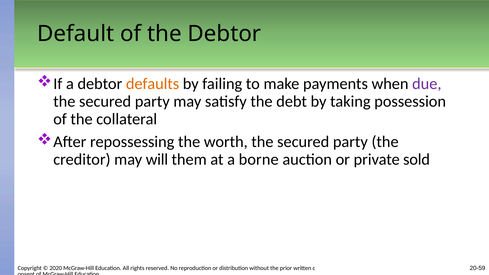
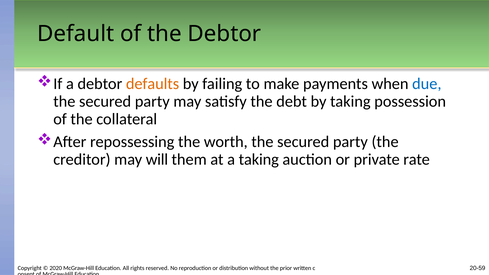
due colour: purple -> blue
a borne: borne -> taking
sold: sold -> rate
